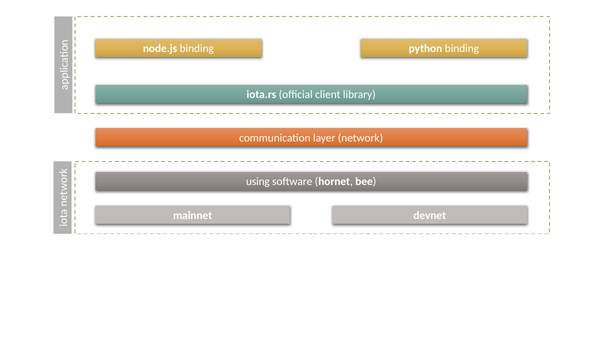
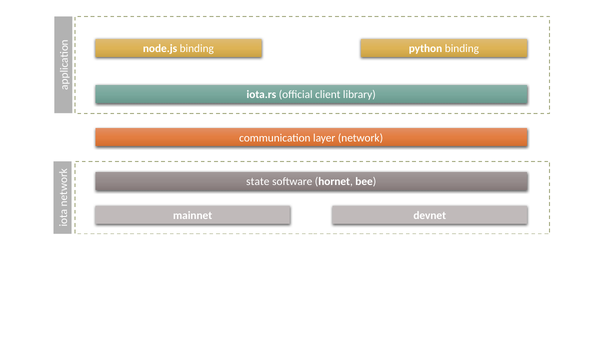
using: using -> state
